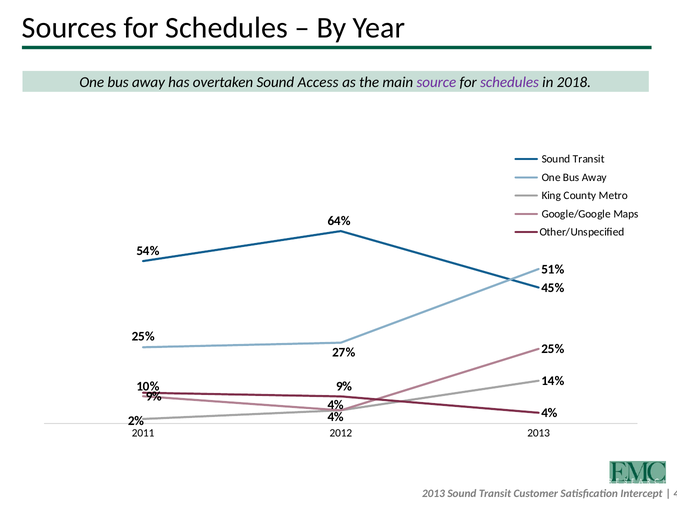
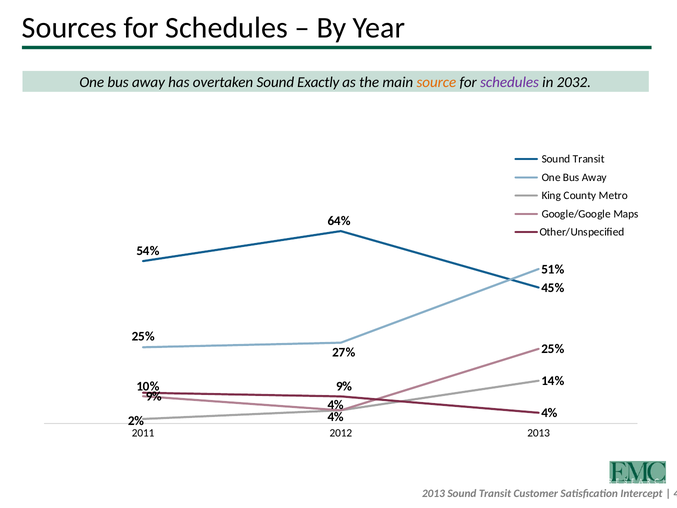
Access: Access -> Exactly
source colour: purple -> orange
2018: 2018 -> 2032
